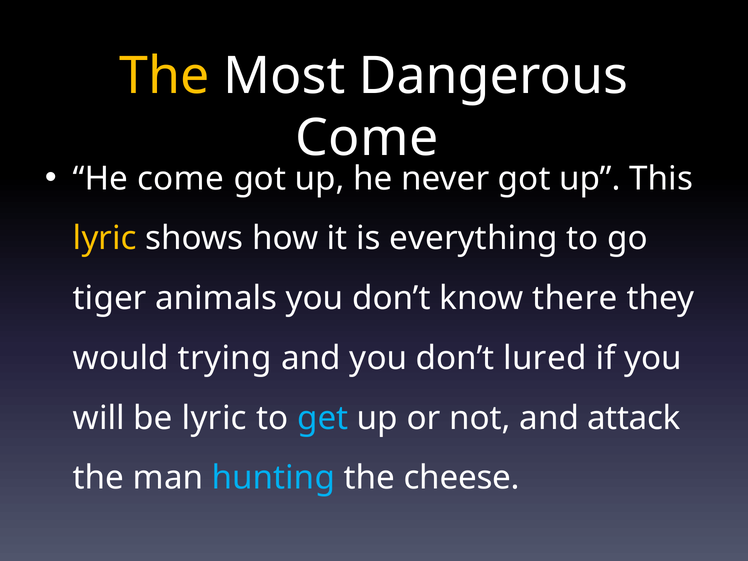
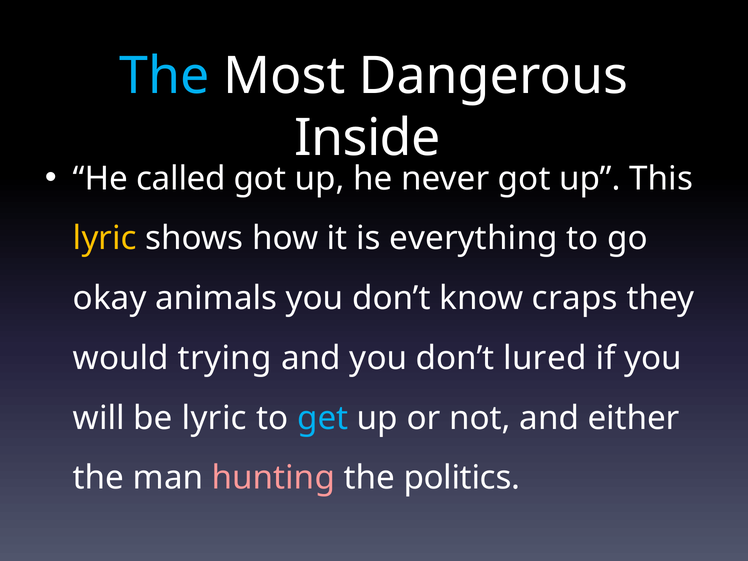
The at (165, 76) colour: yellow -> light blue
Come at (367, 138): Come -> Inside
He come: come -> called
tiger: tiger -> okay
there: there -> craps
attack: attack -> either
hunting colour: light blue -> pink
cheese: cheese -> politics
